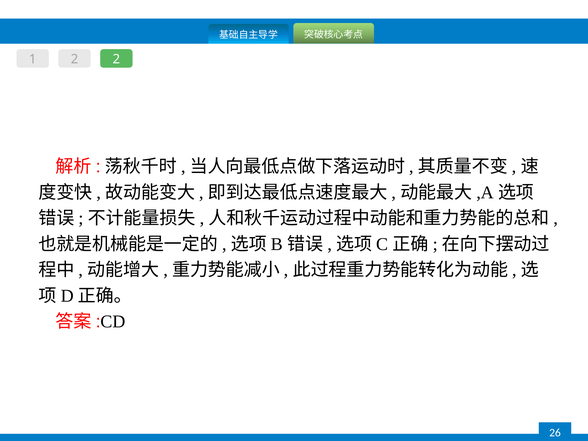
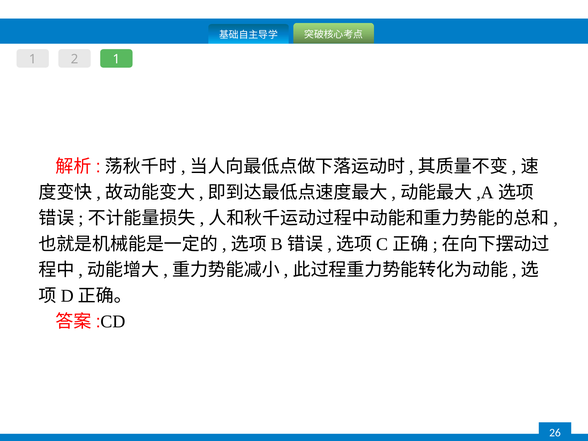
2 2: 2 -> 1
